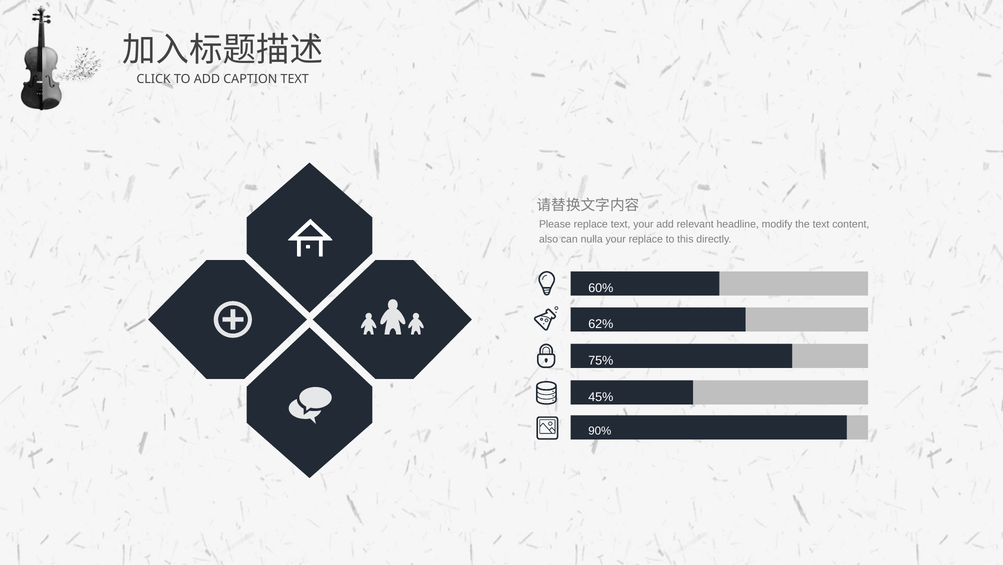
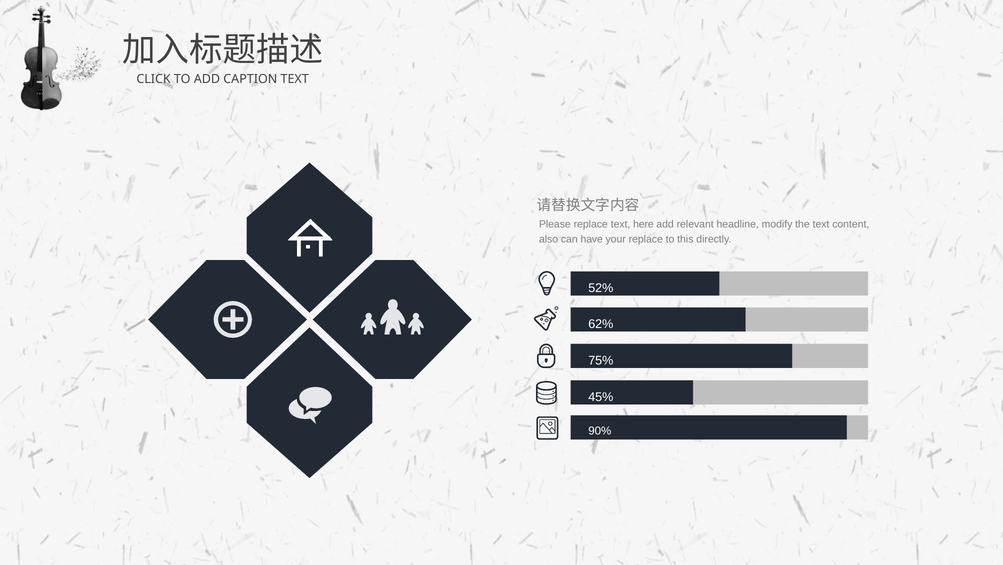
text your: your -> here
nulla: nulla -> have
60%: 60% -> 52%
